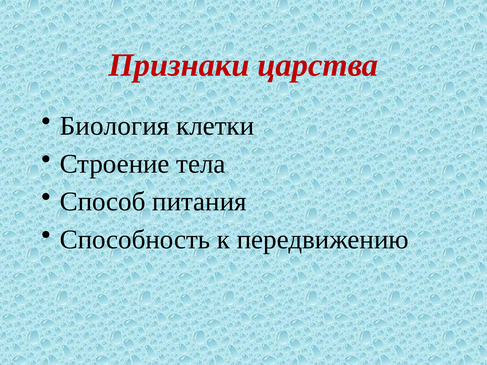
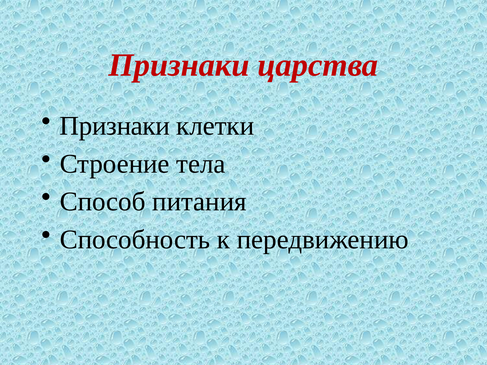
Биология at (115, 126): Биология -> Признаки
